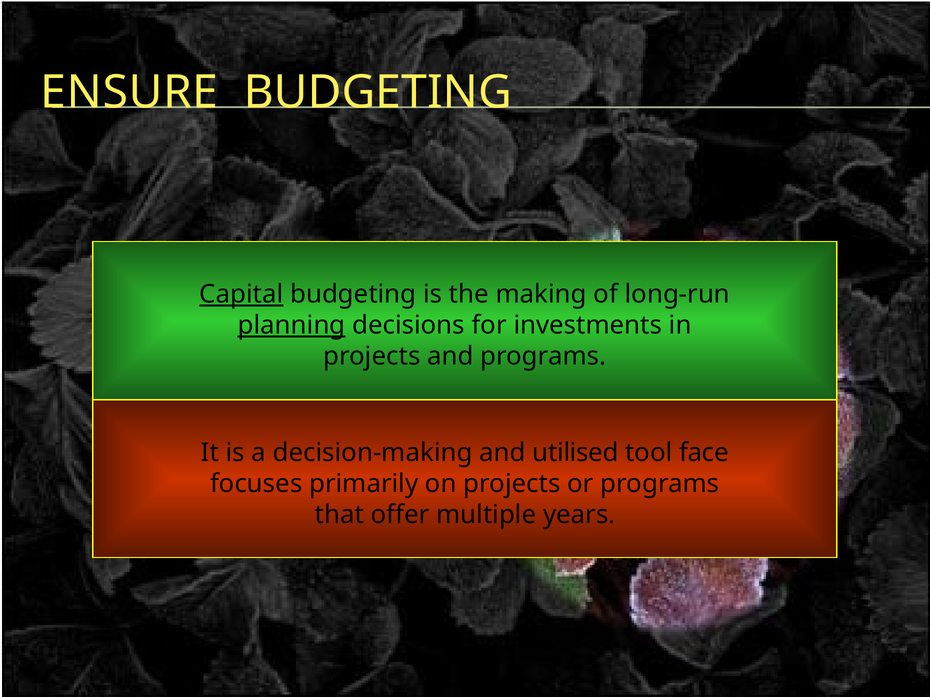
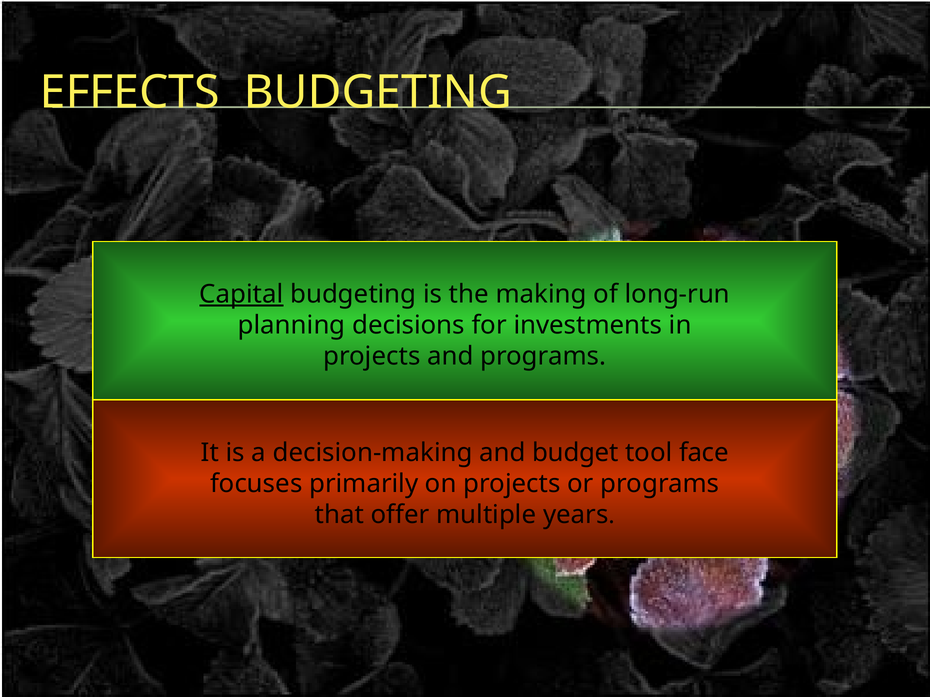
ENSURE: ENSURE -> EFFECTS
planning underline: present -> none
utilised: utilised -> budget
